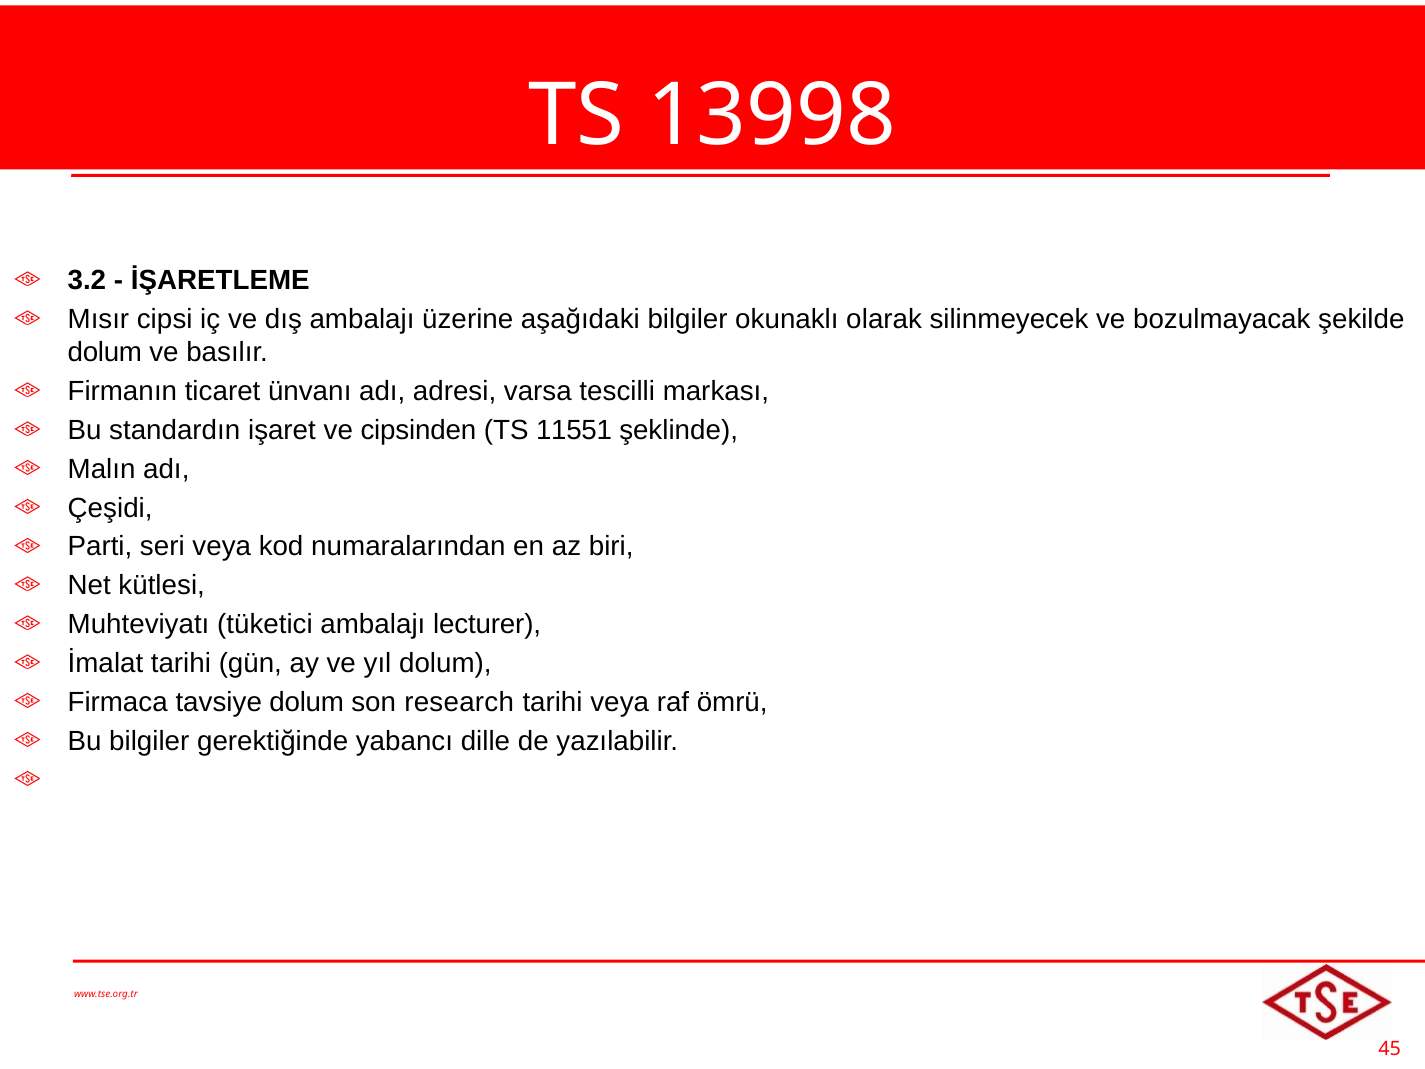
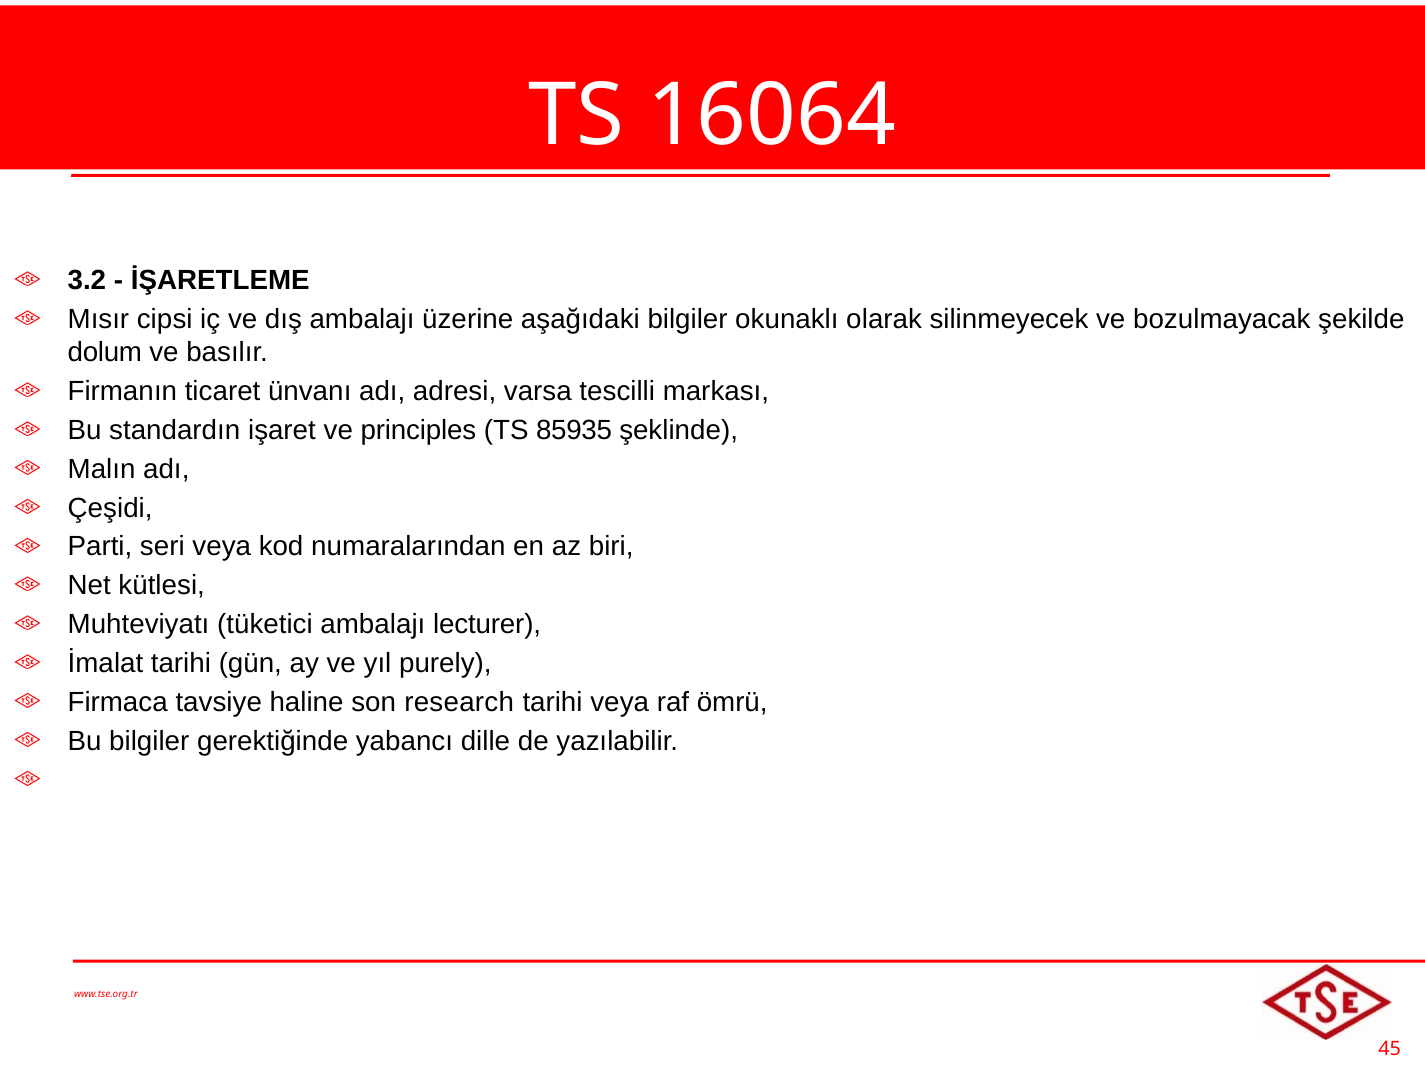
13998: 13998 -> 16064
cipsinden: cipsinden -> principles
11551: 11551 -> 85935
yıl dolum: dolum -> purely
tavsiye dolum: dolum -> haline
